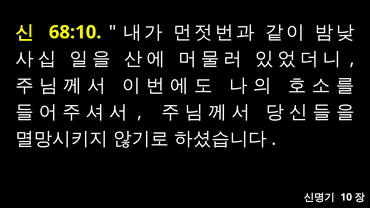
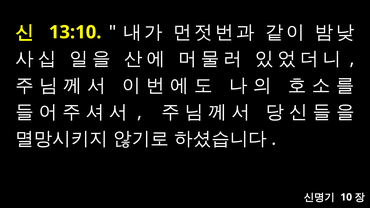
68:10: 68:10 -> 13:10
